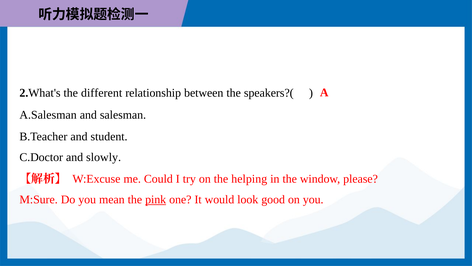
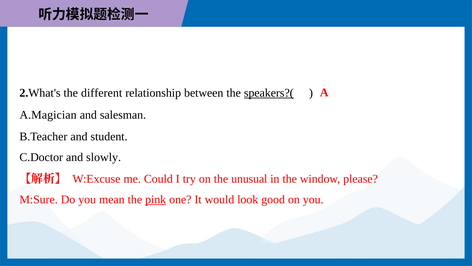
speakers?( underline: none -> present
A.Salesman: A.Salesman -> A.Magician
helping: helping -> unusual
